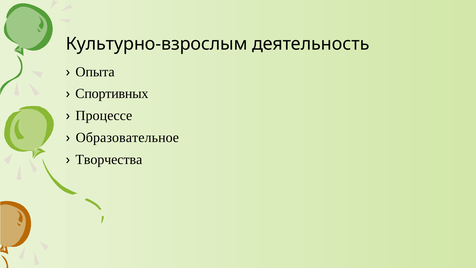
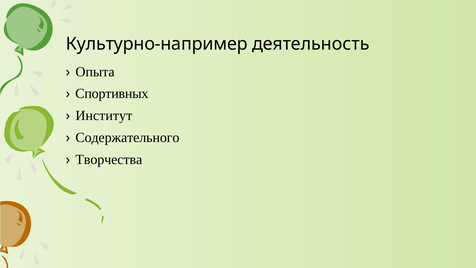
Культурно-взрослым: Культурно-взрослым -> Культурно-например
Процессе: Процессе -> Институт
Образовательное: Образовательное -> Содержательного
